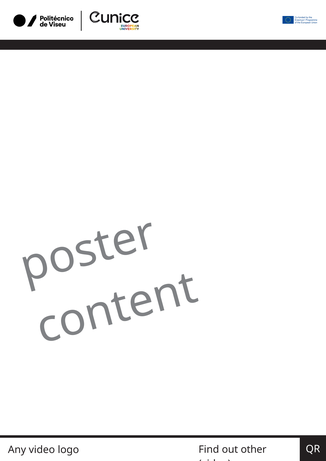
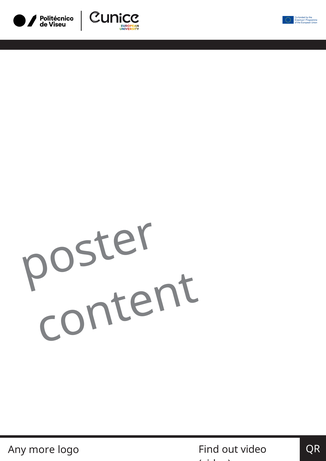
Any video: video -> more
out other: other -> video
